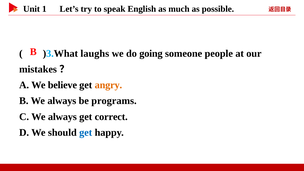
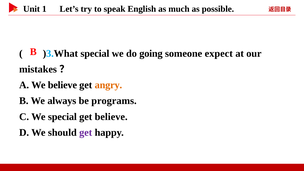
)3.What laughs: laughs -> special
people: people -> expect
C We always: always -> special
get correct: correct -> believe
get at (86, 132) colour: blue -> purple
